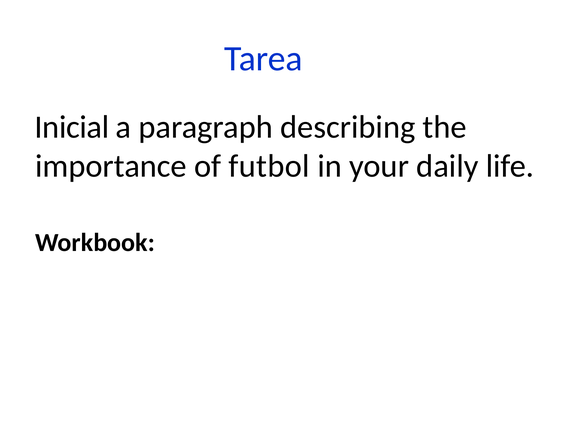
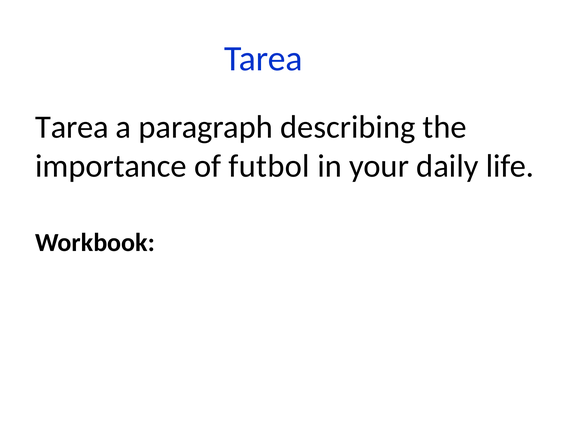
Inicial at (72, 127): Inicial -> Tarea
